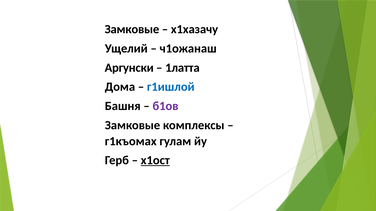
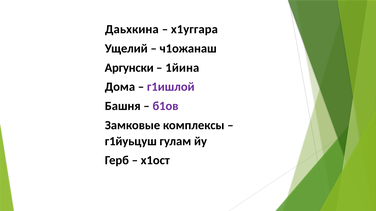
Замковые at (132, 29): Замковые -> Даьхкина
х1хазачу: х1хазачу -> х1уггара
1латта: 1латта -> 1йина
г1ишлой colour: blue -> purple
г1къомах: г1къомах -> г1йуьцуш
х1ост underline: present -> none
